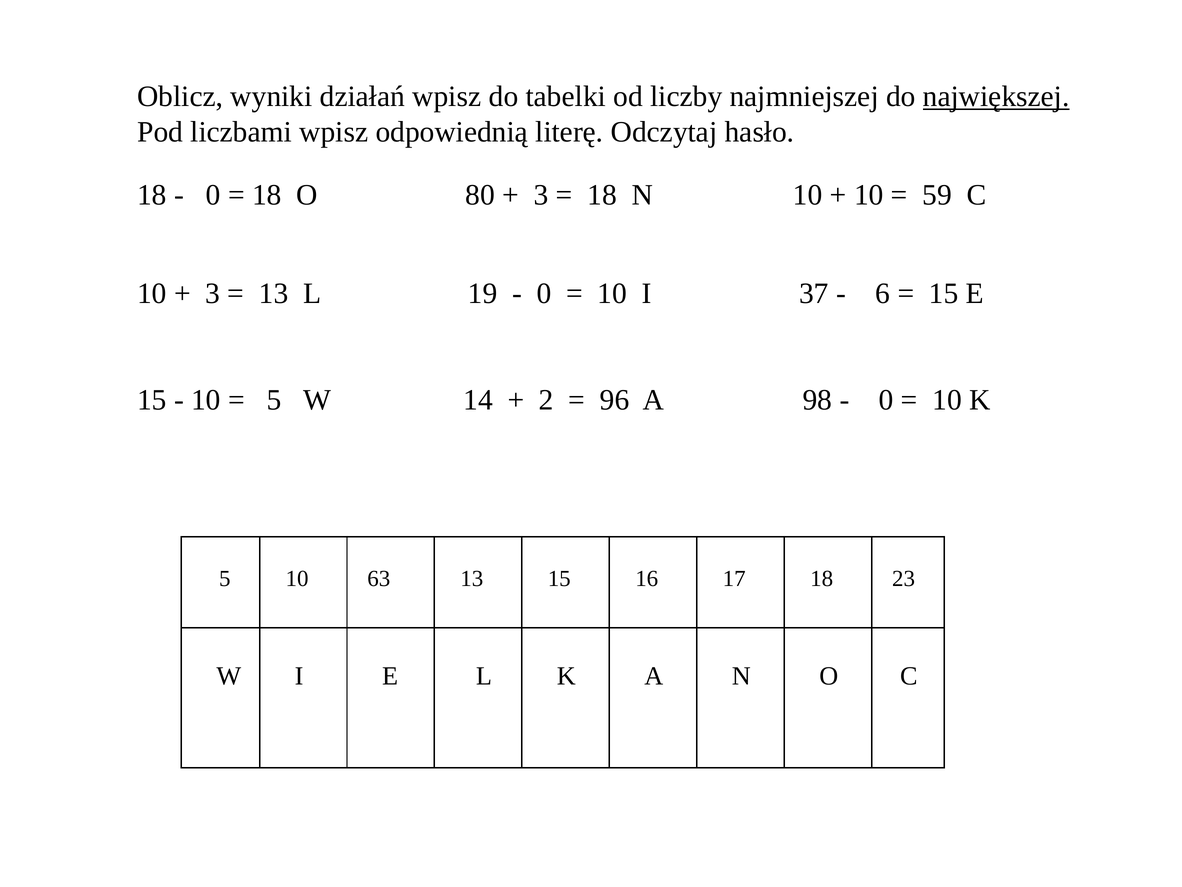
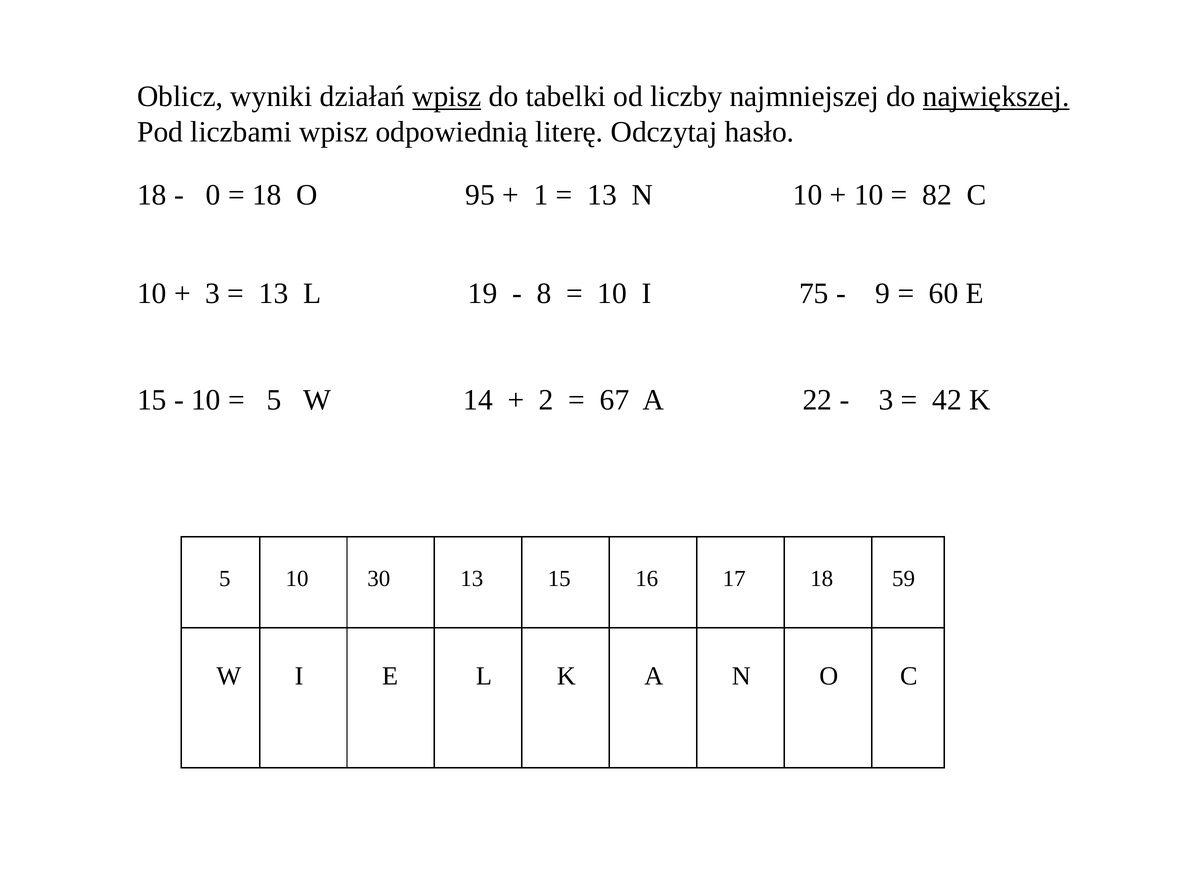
wpisz at (447, 97) underline: none -> present
80: 80 -> 95
3 at (541, 195): 3 -> 1
18 at (602, 195): 18 -> 13
59: 59 -> 82
0 at (544, 294): 0 -> 8
37: 37 -> 75
6: 6 -> 9
15 at (944, 294): 15 -> 60
96: 96 -> 67
98: 98 -> 22
0 at (886, 400): 0 -> 3
10 at (947, 400): 10 -> 42
63: 63 -> 30
23: 23 -> 59
